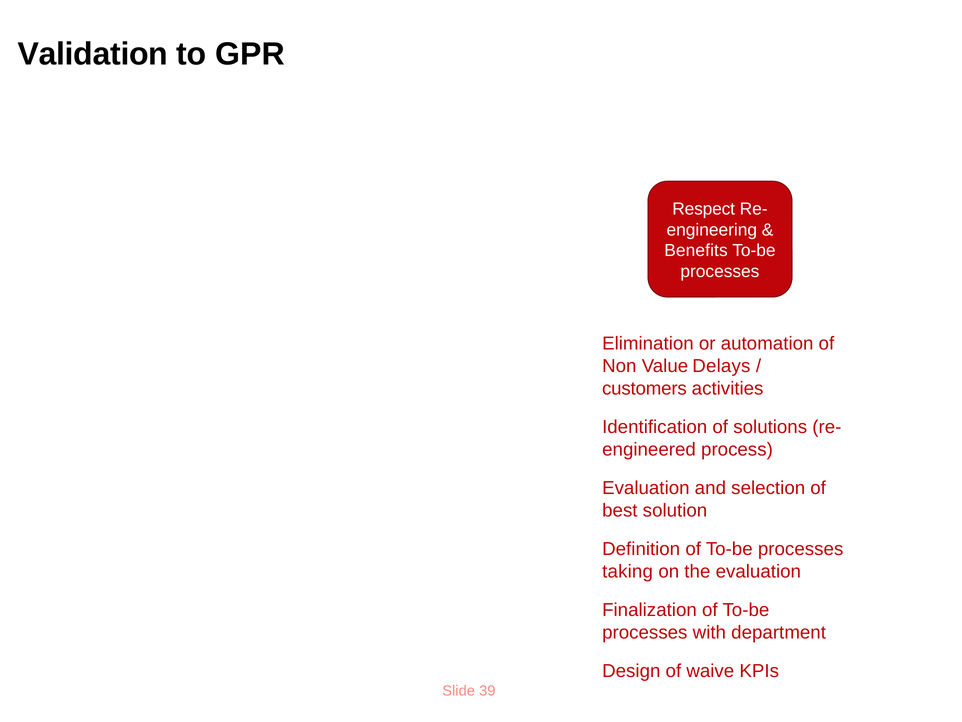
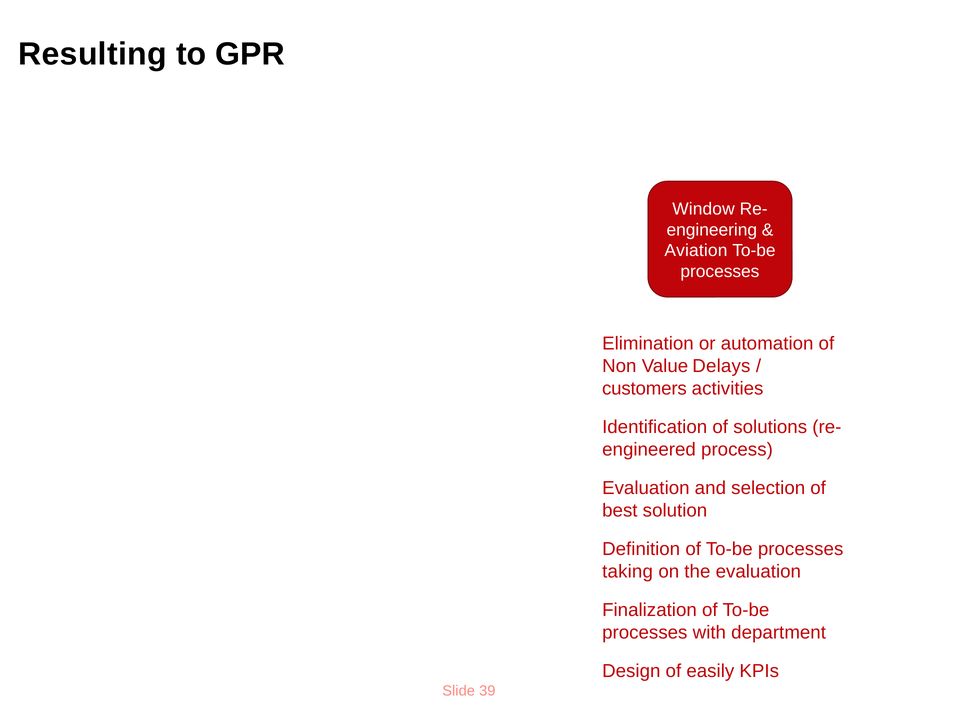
Validation: Validation -> Resulting
Respect: Respect -> Window
Benefits: Benefits -> Aviation
waive: waive -> easily
